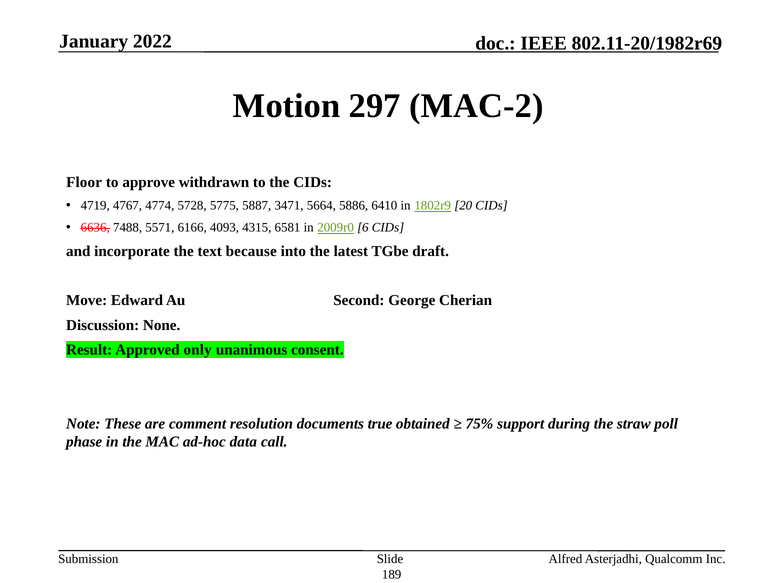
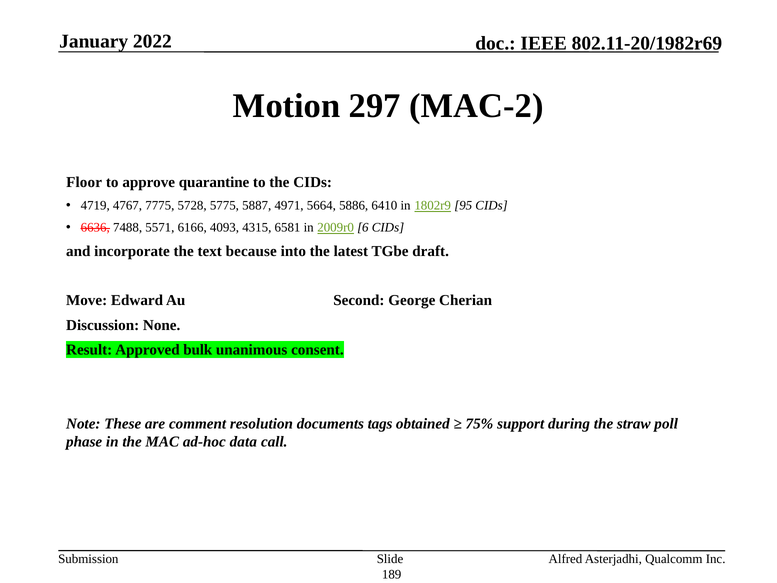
withdrawn: withdrawn -> quarantine
4774: 4774 -> 7775
3471: 3471 -> 4971
20: 20 -> 95
only: only -> bulk
true: true -> tags
